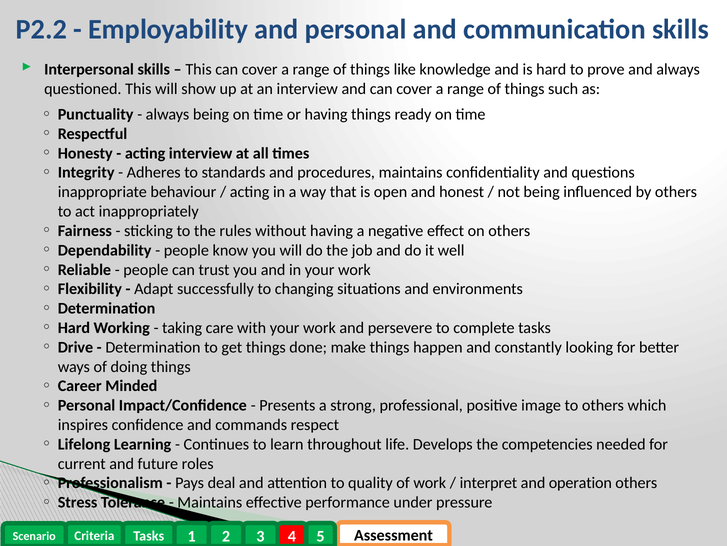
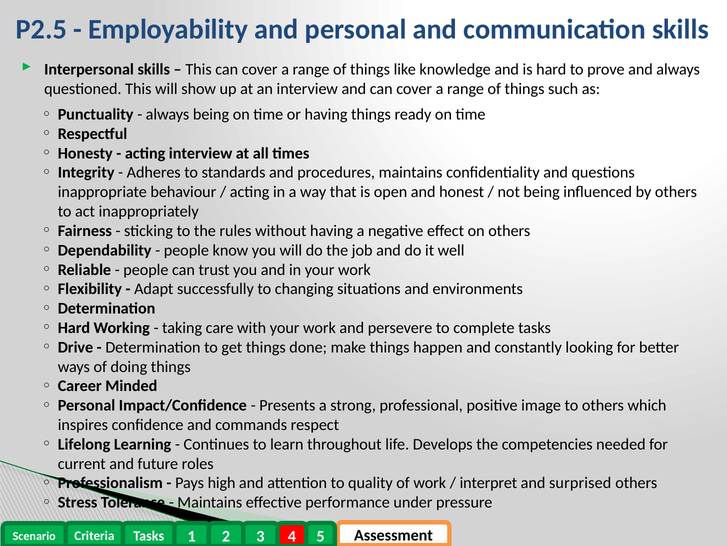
P2.2: P2.2 -> P2.5
deal: deal -> high
operation: operation -> surprised
